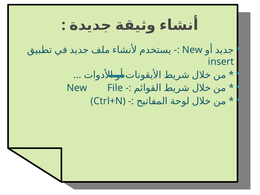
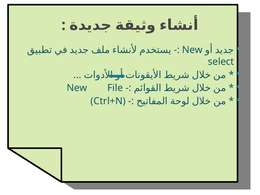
insert: insert -> select
